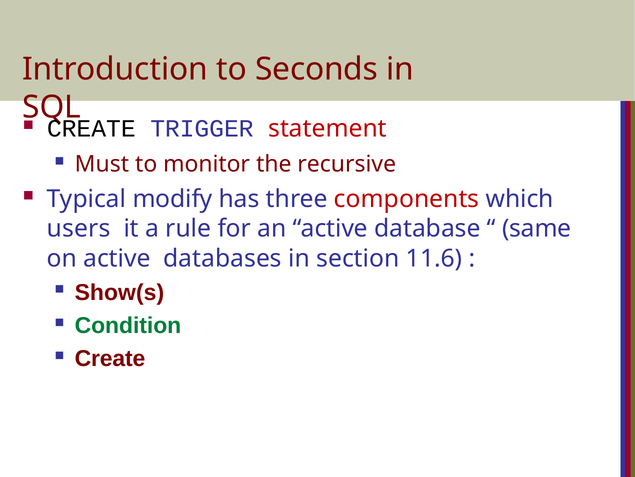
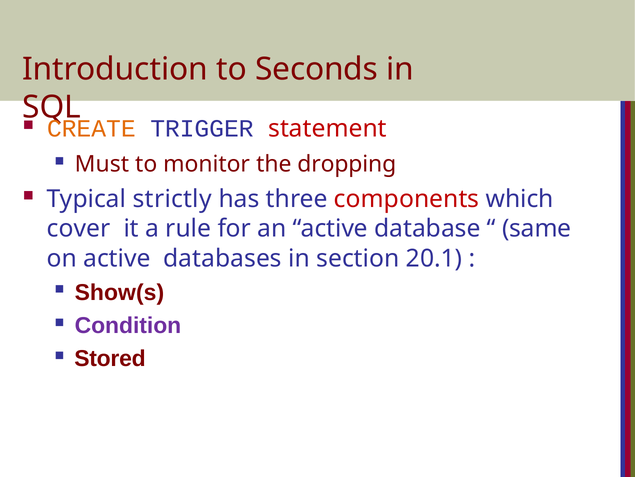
CREATE at (91, 128) colour: black -> orange
recursive: recursive -> dropping
modify: modify -> strictly
users: users -> cover
11.6: 11.6 -> 20.1
Condition colour: green -> purple
Create at (110, 358): Create -> Stored
